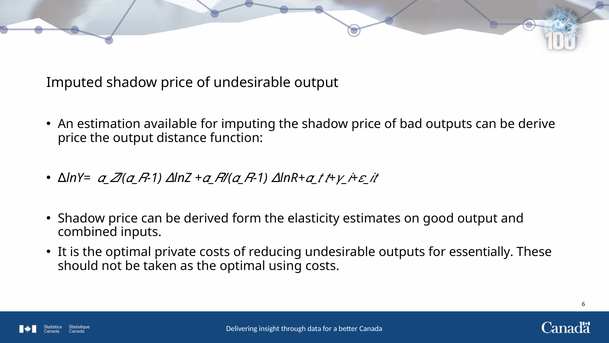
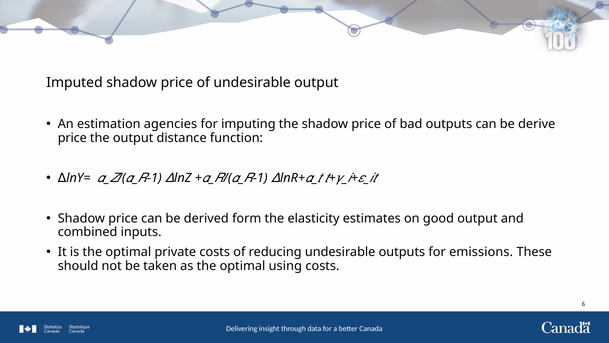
available: available -> agencies
essentially: essentially -> emissions
